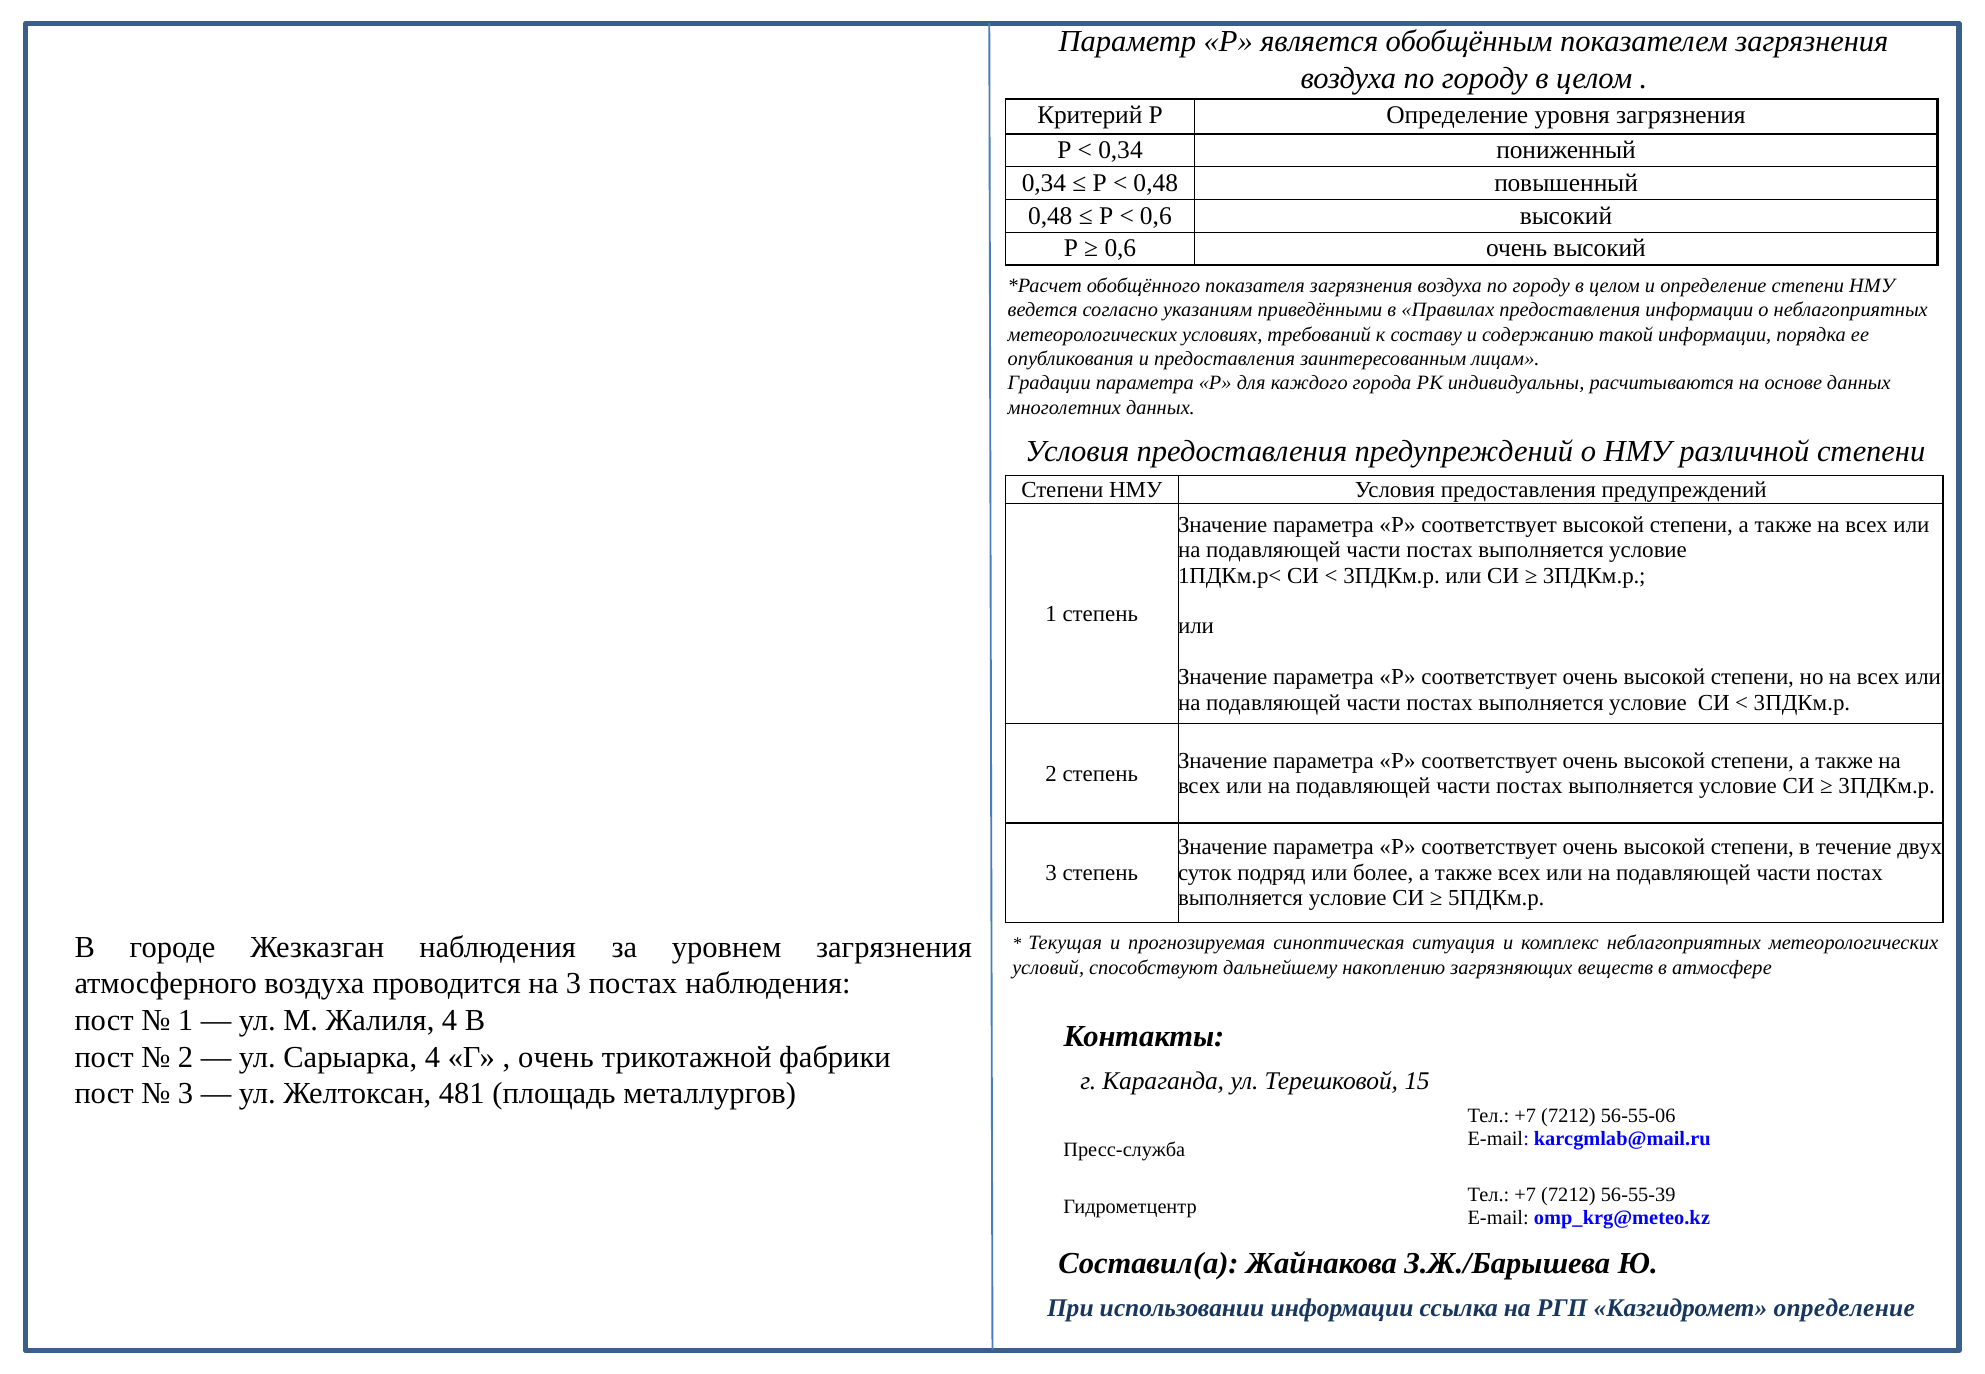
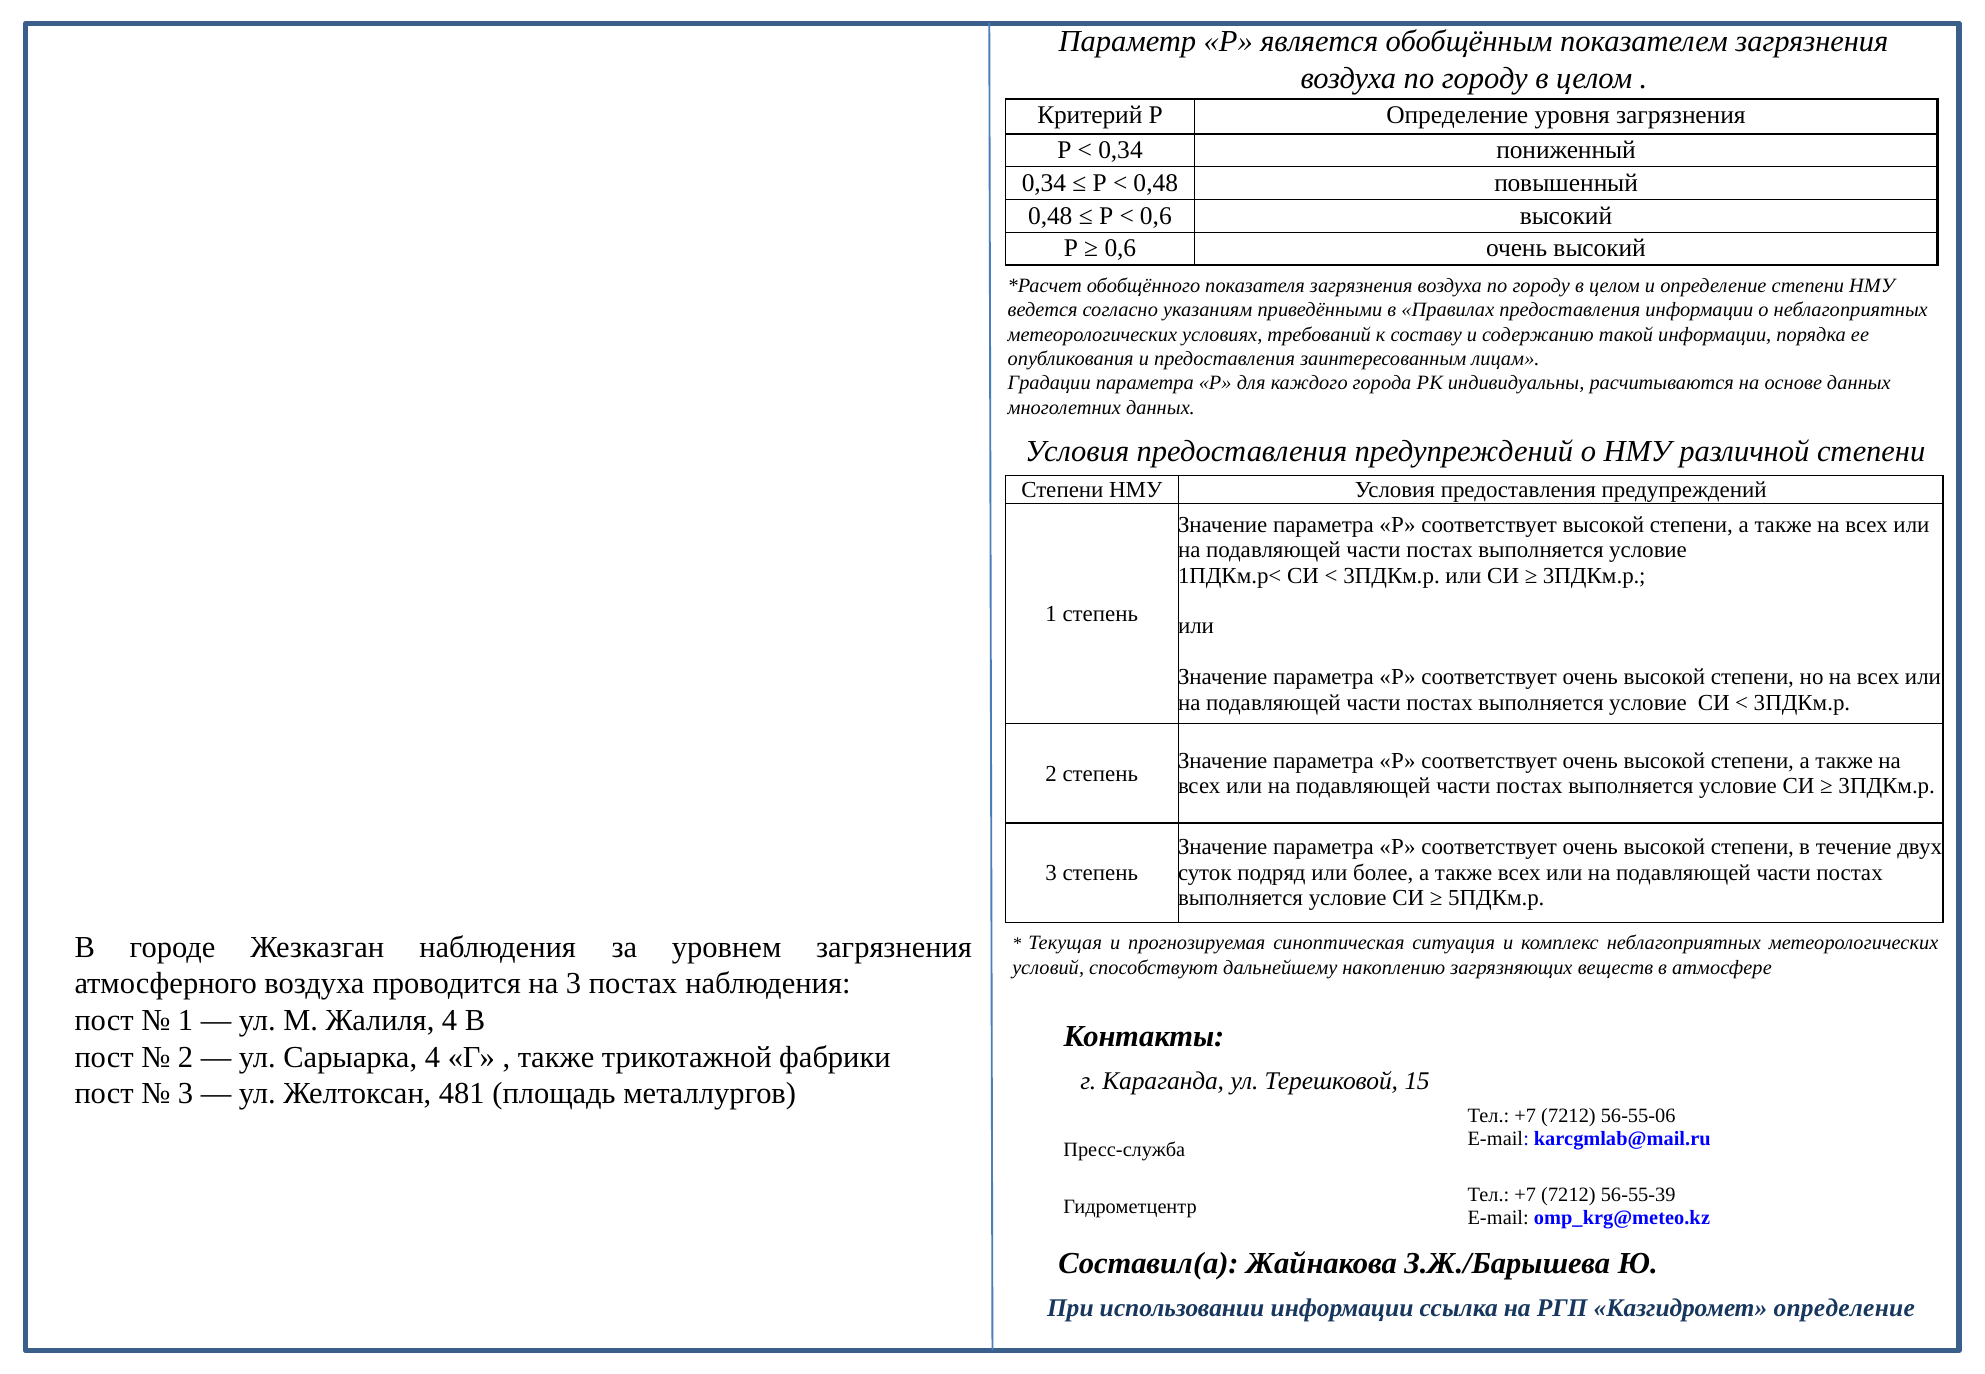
очень at (556, 1057): очень -> также
